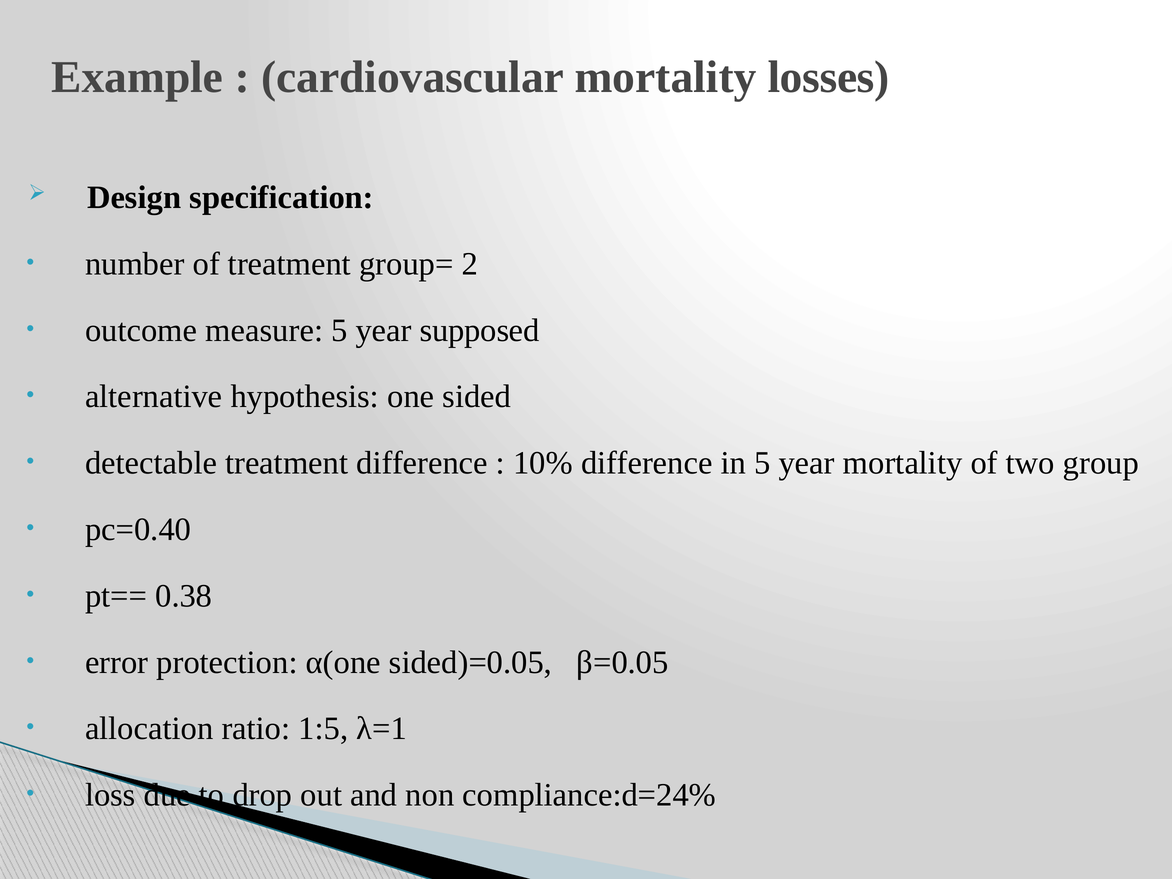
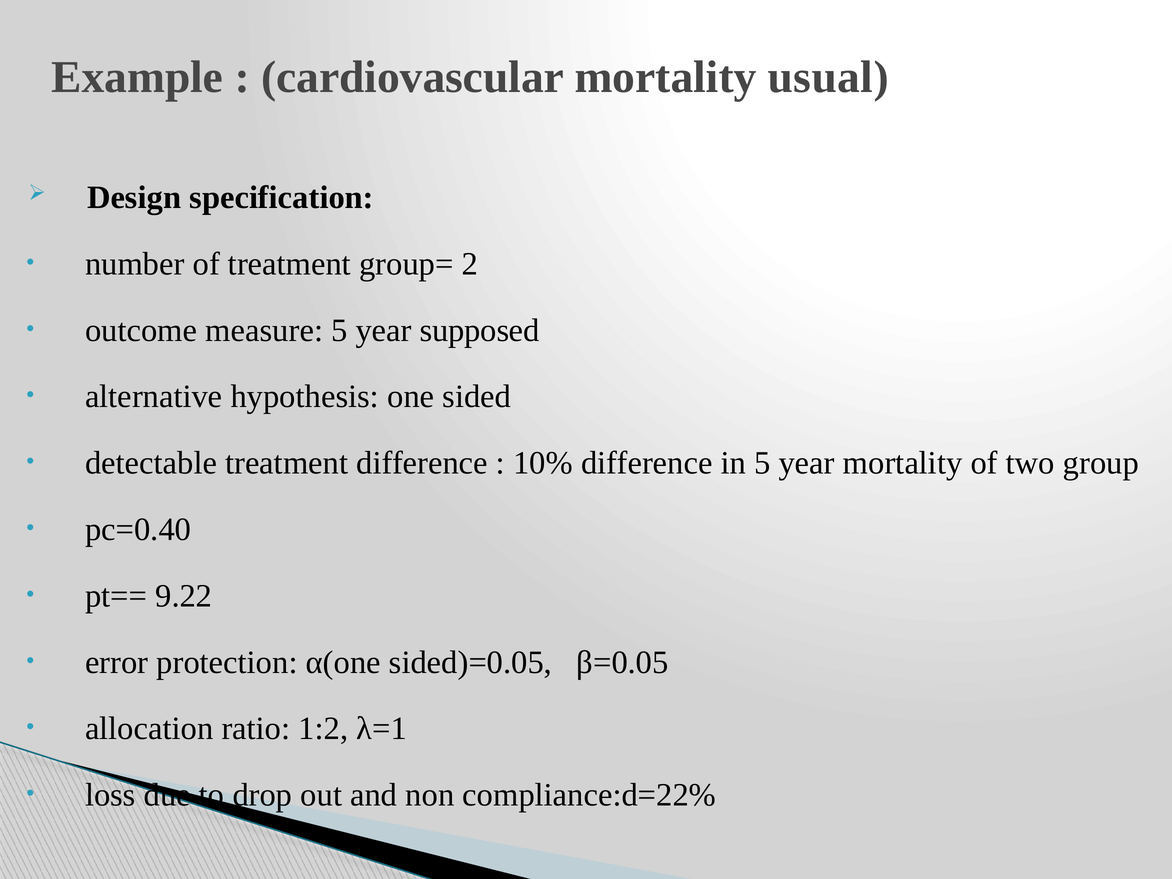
losses: losses -> usual
0.38: 0.38 -> 9.22
1:5: 1:5 -> 1:2
compliance:d=24%: compliance:d=24% -> compliance:d=22%
